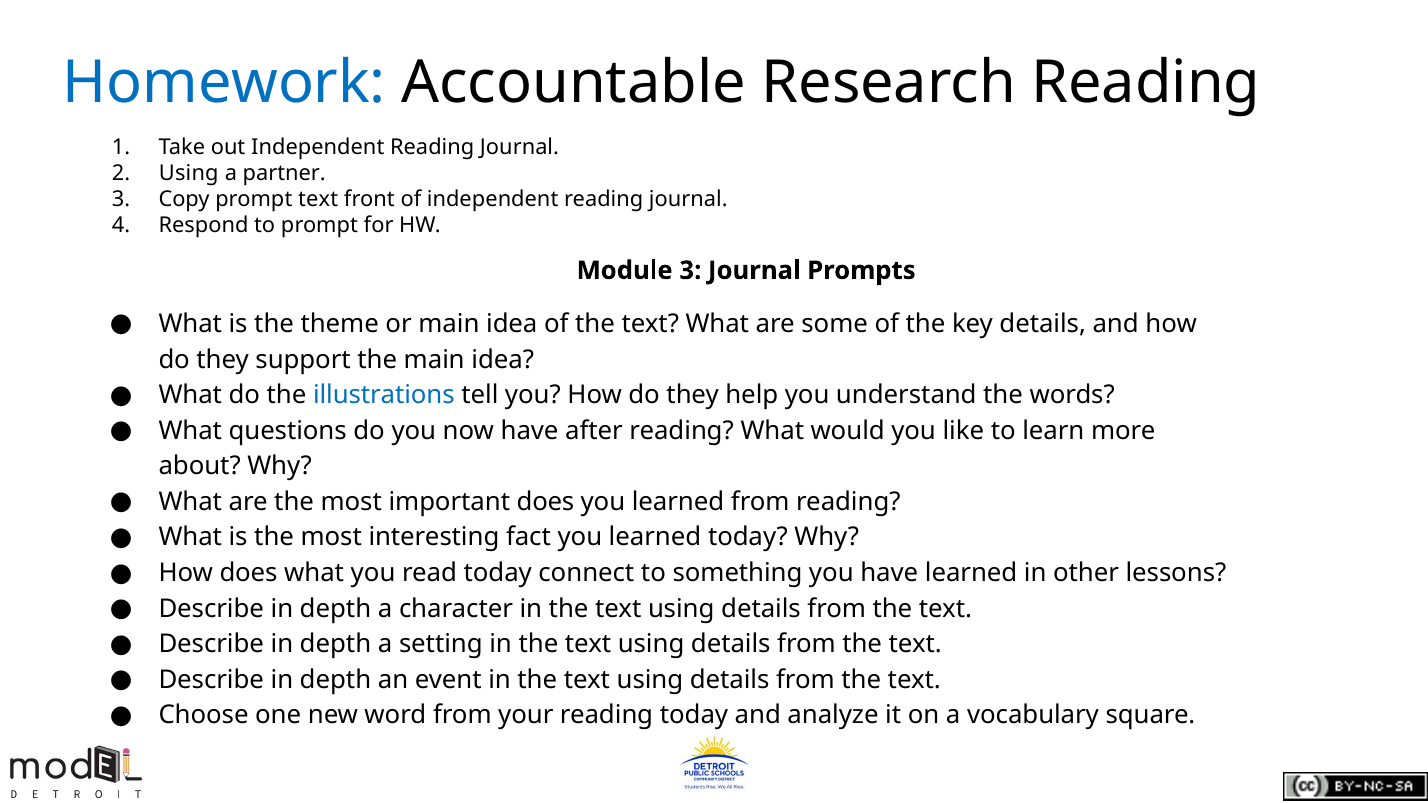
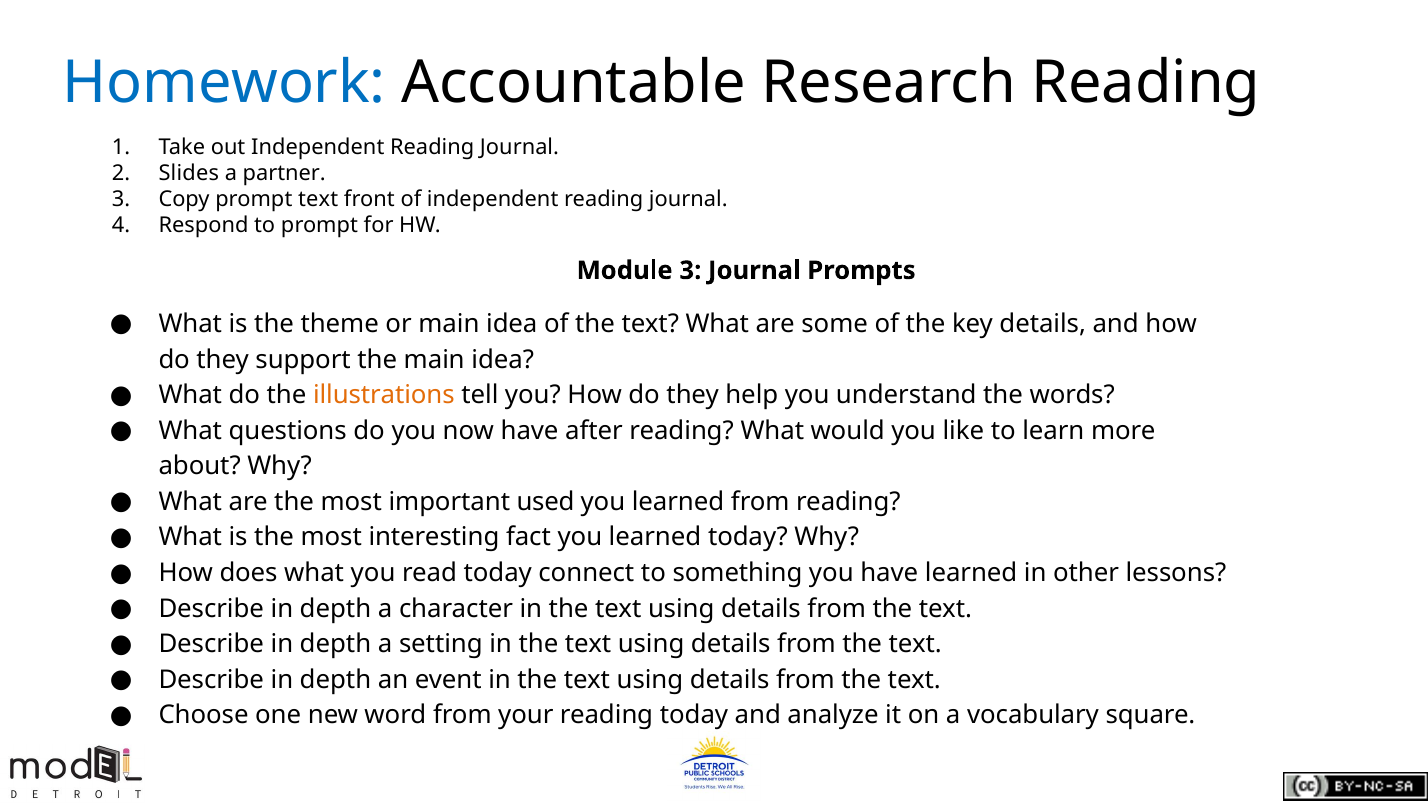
Using at (189, 173): Using -> Slides
illustrations colour: blue -> orange
important does: does -> used
